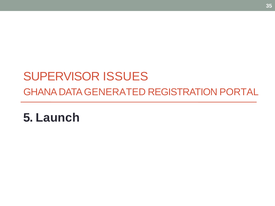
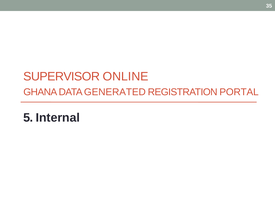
ISSUES: ISSUES -> ONLINE
Launch: Launch -> Internal
